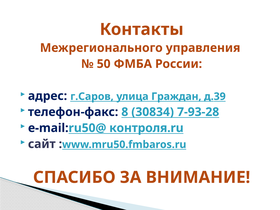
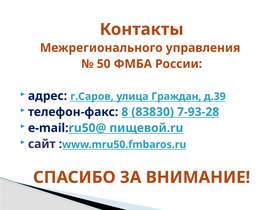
30834: 30834 -> 83830
контроля.ru: контроля.ru -> пищевой.ru
